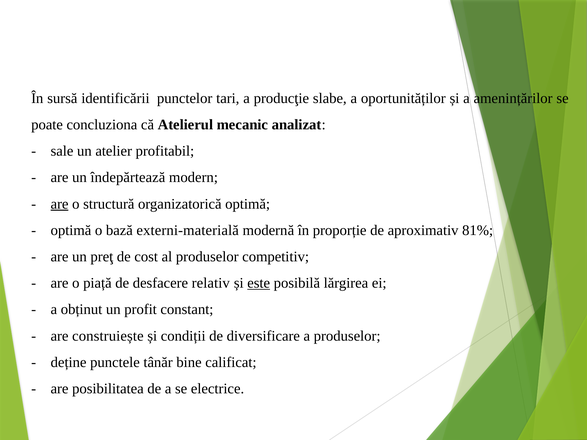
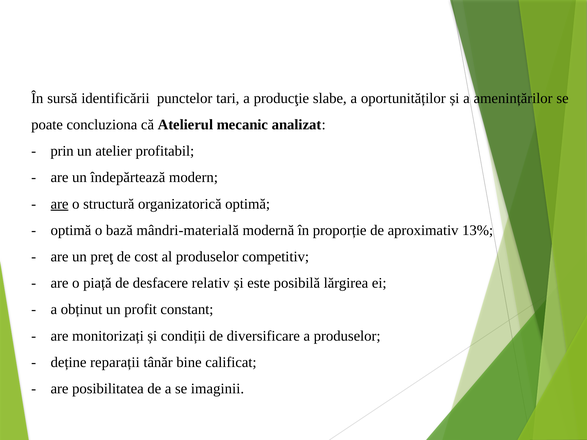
sale: sale -> prin
externi-materială: externi-materială -> mândri-materială
81%: 81% -> 13%
este underline: present -> none
construiește: construiește -> monitorizați
punctele: punctele -> reparații
electrice: electrice -> imaginii
